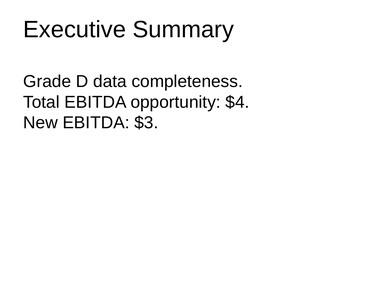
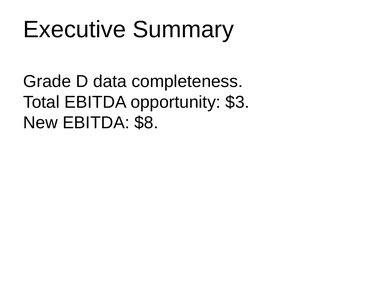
$4: $4 -> $3
$3: $3 -> $8
